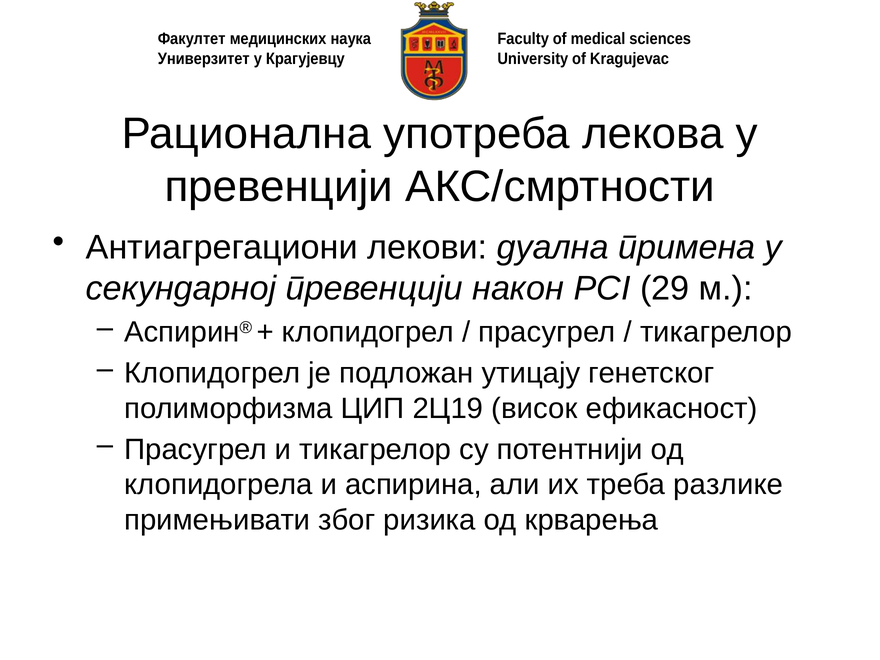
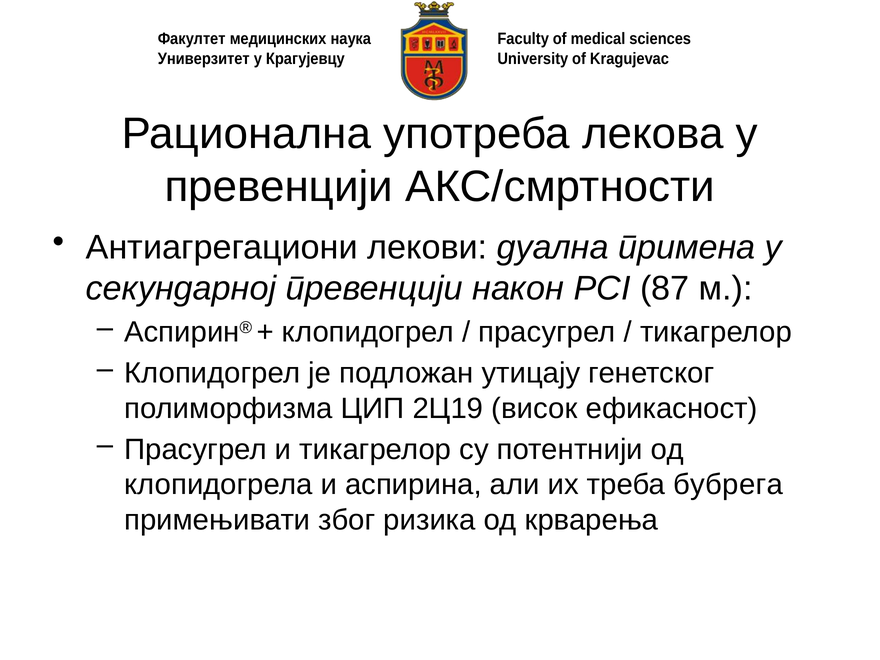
29: 29 -> 87
разлике: разлике -> бубрега
